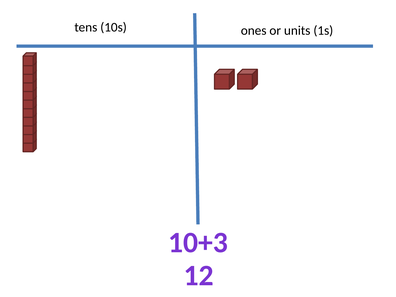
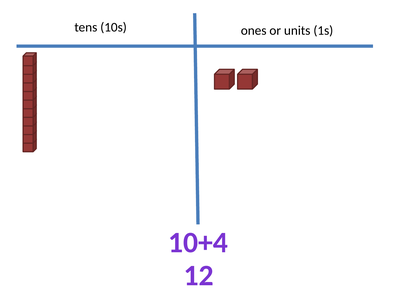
10+3: 10+3 -> 10+4
